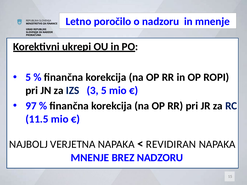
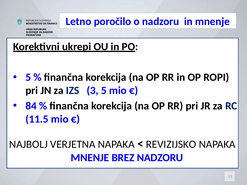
97: 97 -> 84
REVIDIRAN: REVIDIRAN -> REVIZIJSKO
